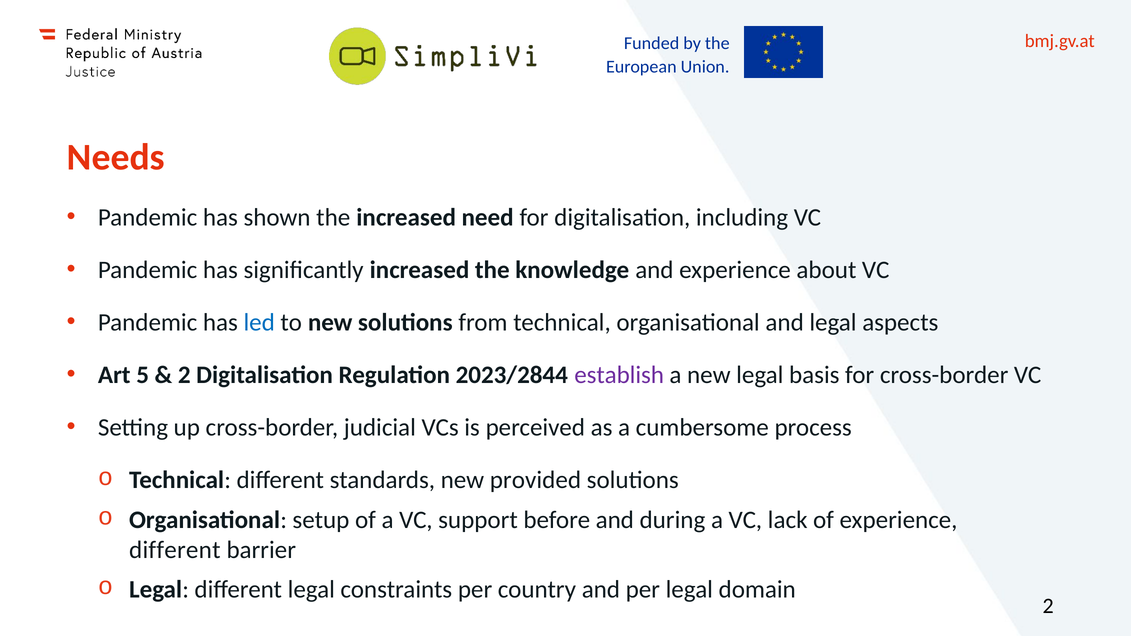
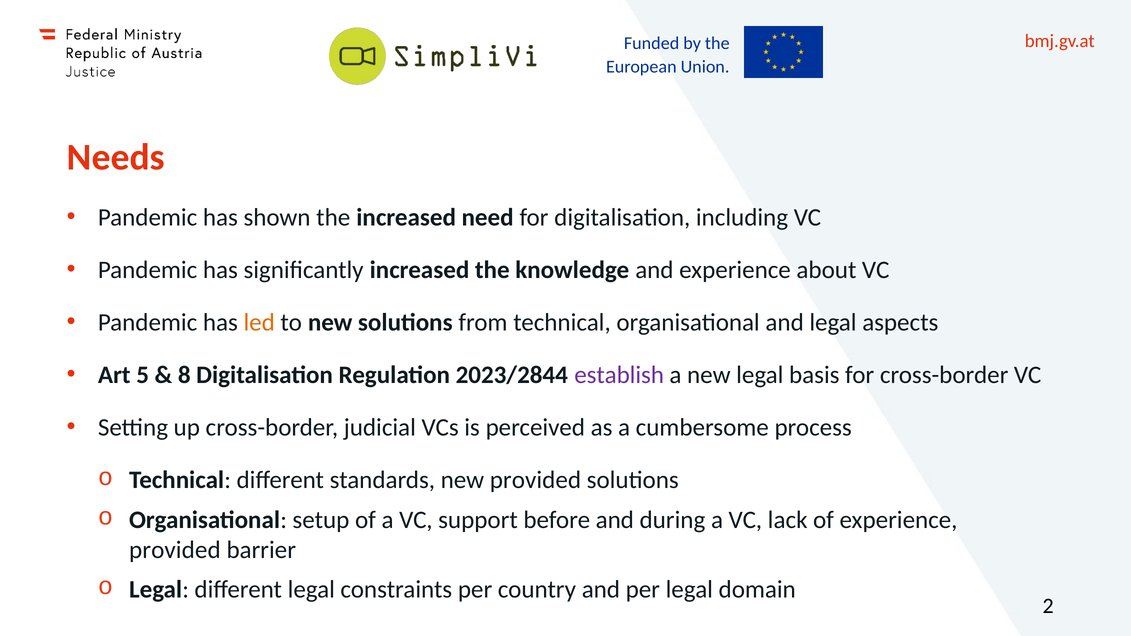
led colour: blue -> orange
2 at (184, 375): 2 -> 8
different at (175, 550): different -> provided
